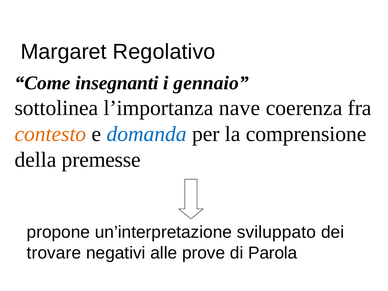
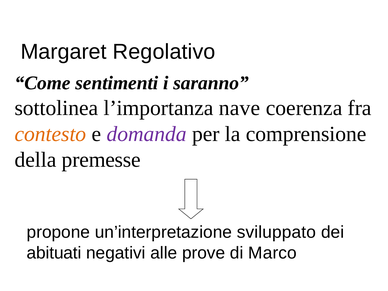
insegnanti: insegnanti -> sentimenti
gennaio: gennaio -> saranno
domanda colour: blue -> purple
trovare: trovare -> abituati
Parola: Parola -> Marco
